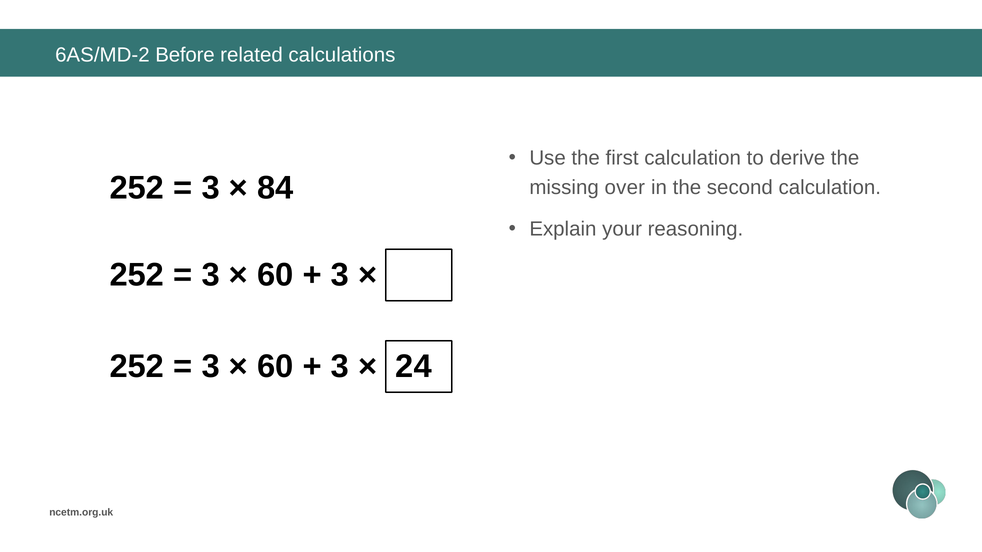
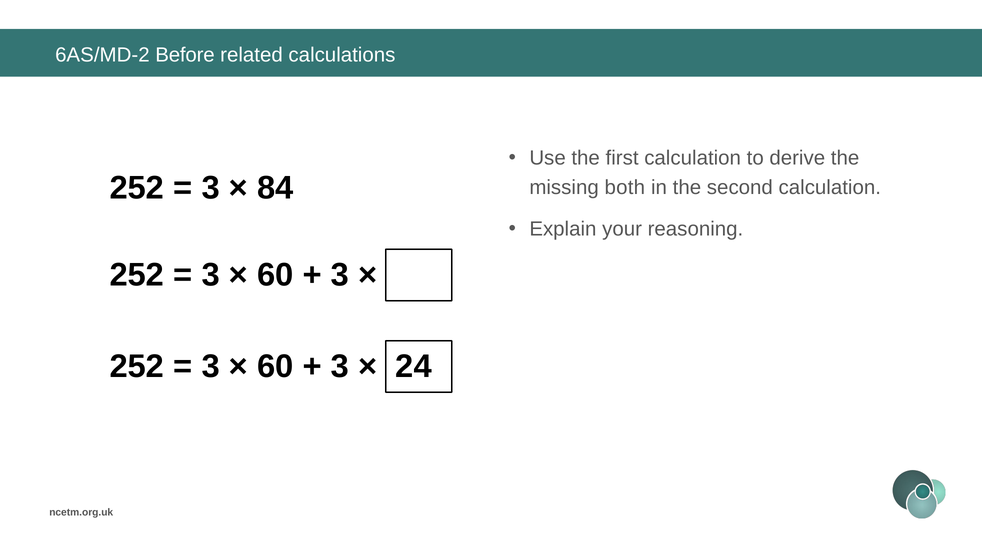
over: over -> both
